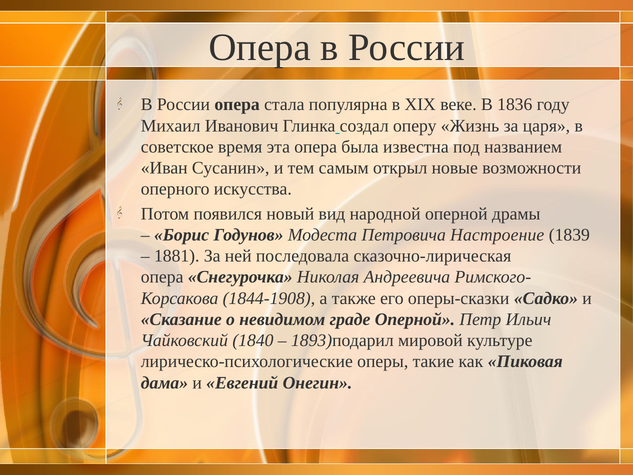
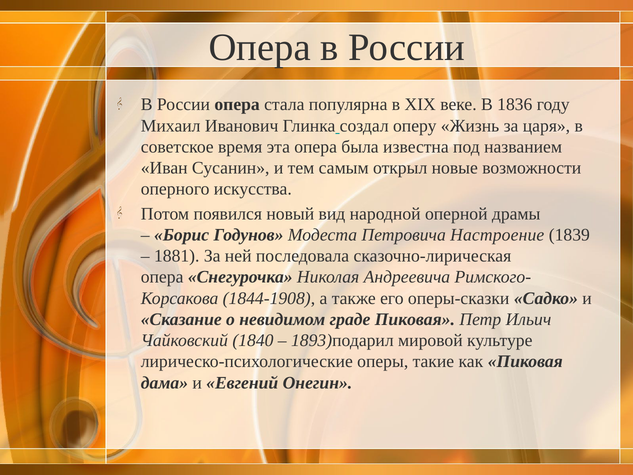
граде Оперной: Оперной -> Пиковая
